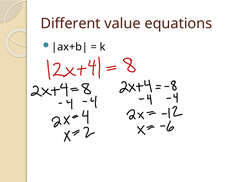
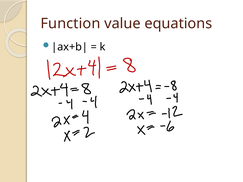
Different: Different -> Function
